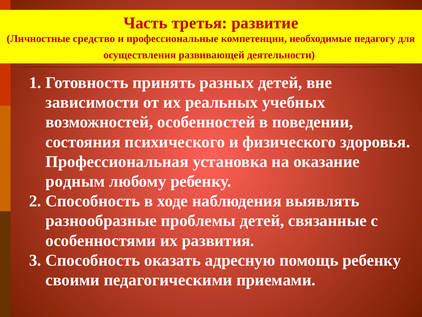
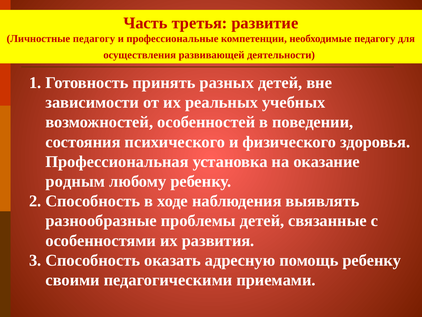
Личностные средство: средство -> педагогу
